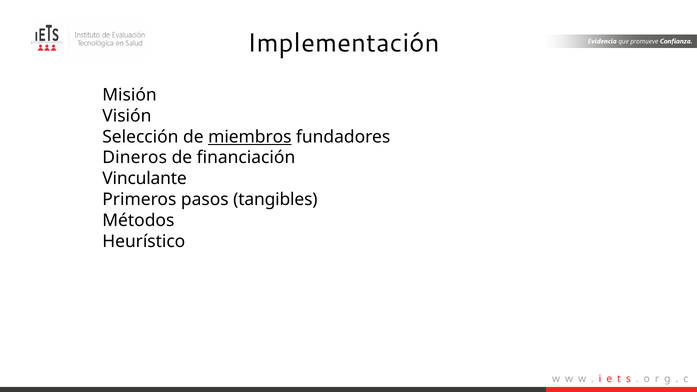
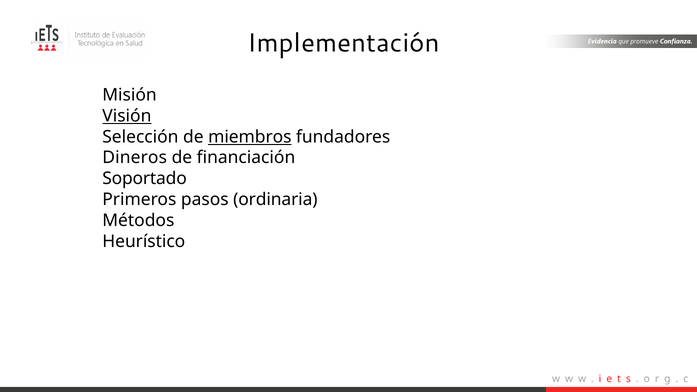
Visión underline: none -> present
Vinculante: Vinculante -> Soportado
tangibles: tangibles -> ordinaria
